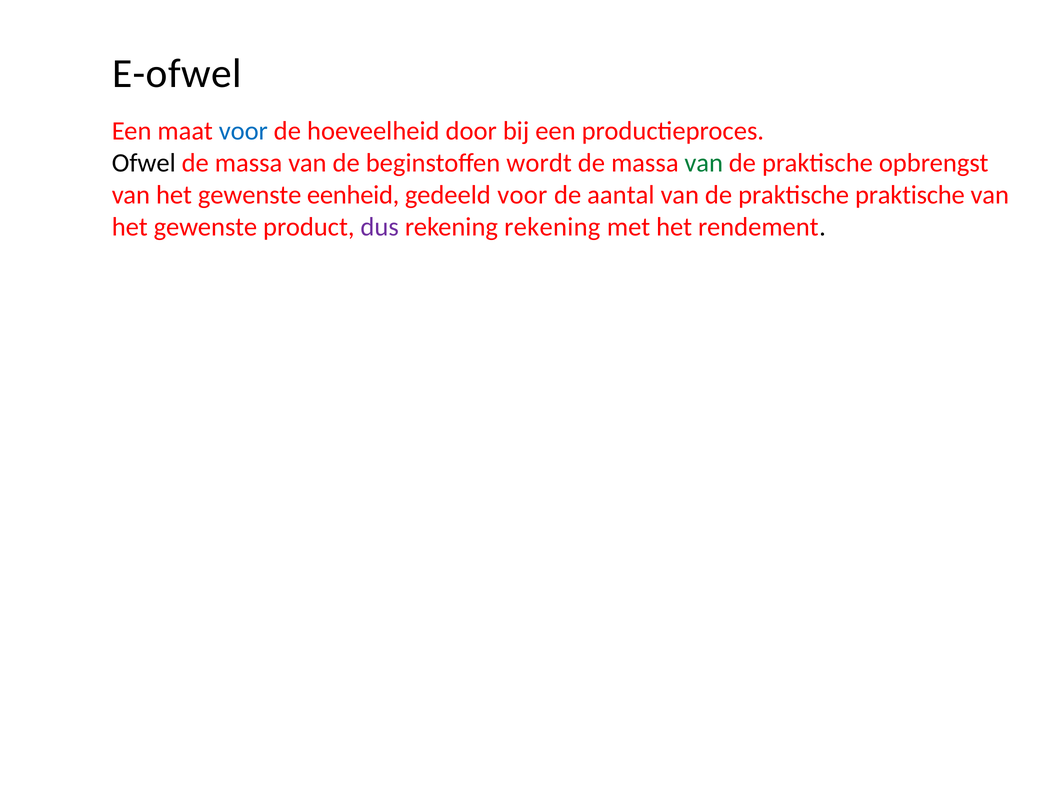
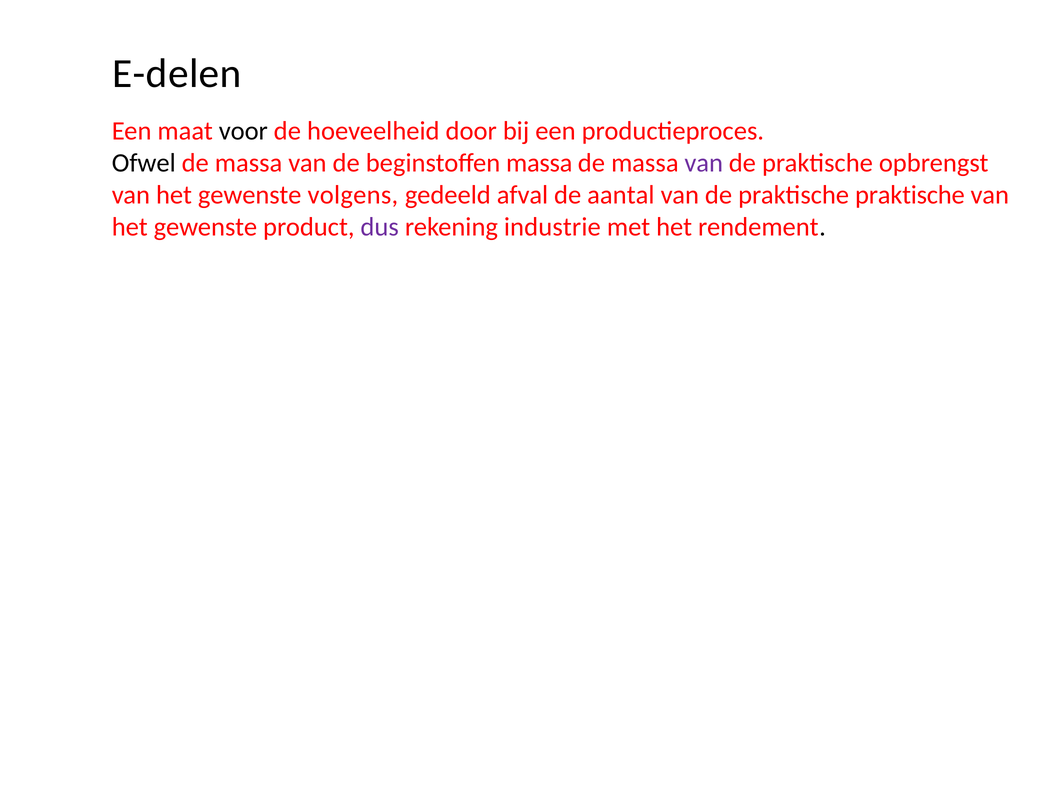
E-ofwel: E-ofwel -> E-delen
voor at (243, 131) colour: blue -> black
beginstoffen wordt: wordt -> massa
van at (704, 163) colour: green -> purple
eenheid: eenheid -> volgens
gedeeld voor: voor -> afval
rekening rekening: rekening -> industrie
